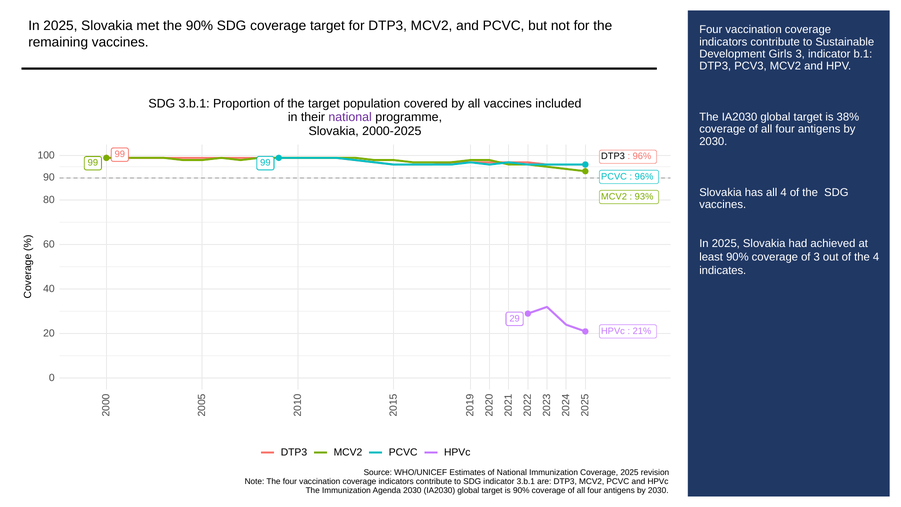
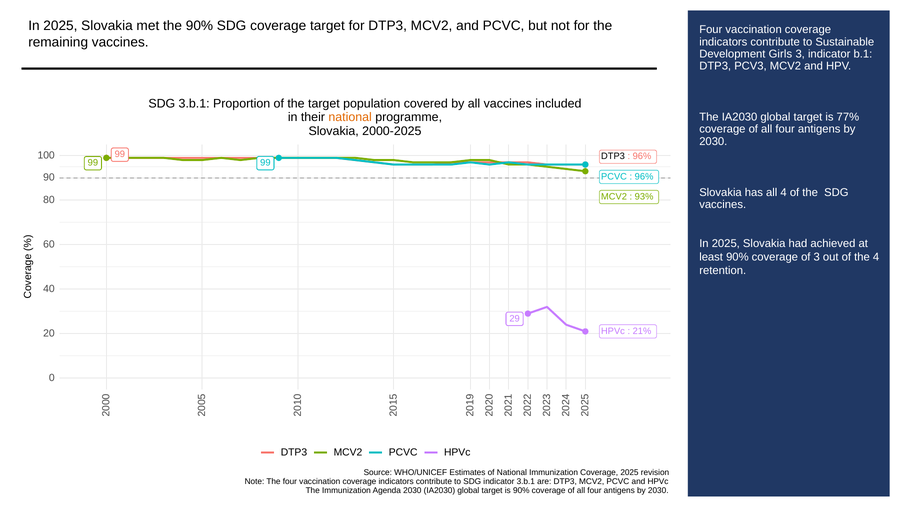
national at (350, 117) colour: purple -> orange
38%: 38% -> 77%
indicates: indicates -> retention
